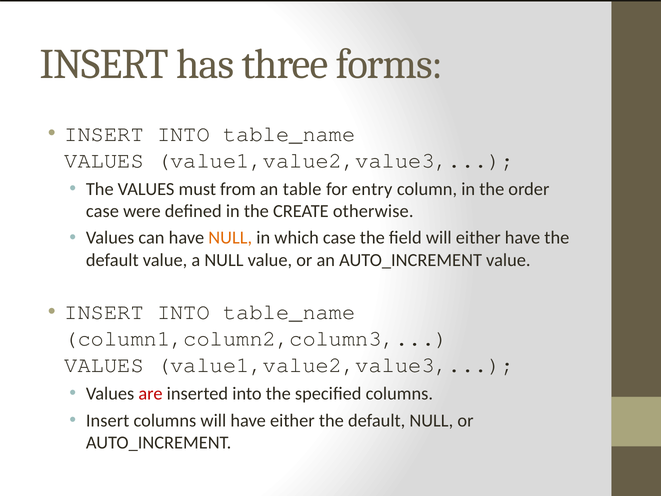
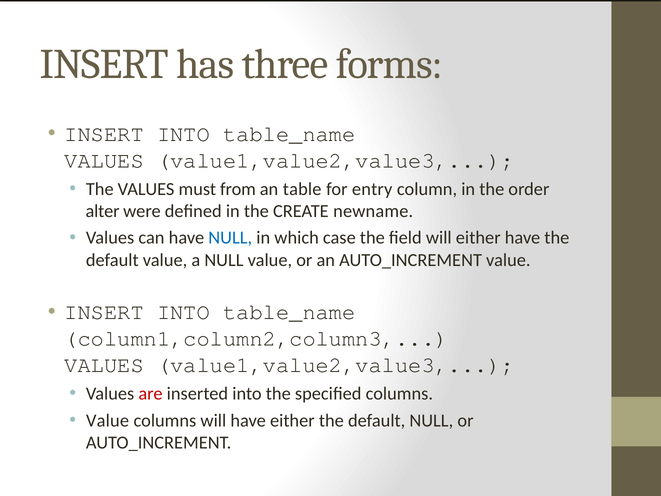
case at (102, 211): case -> alter
otherwise: otherwise -> newname
NULL at (230, 238) colour: orange -> blue
Insert at (108, 420): Insert -> Value
